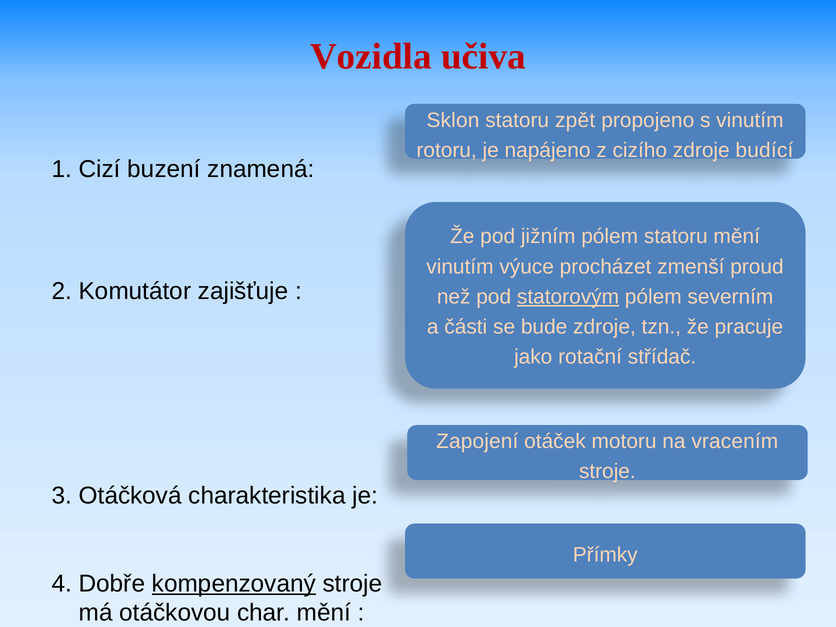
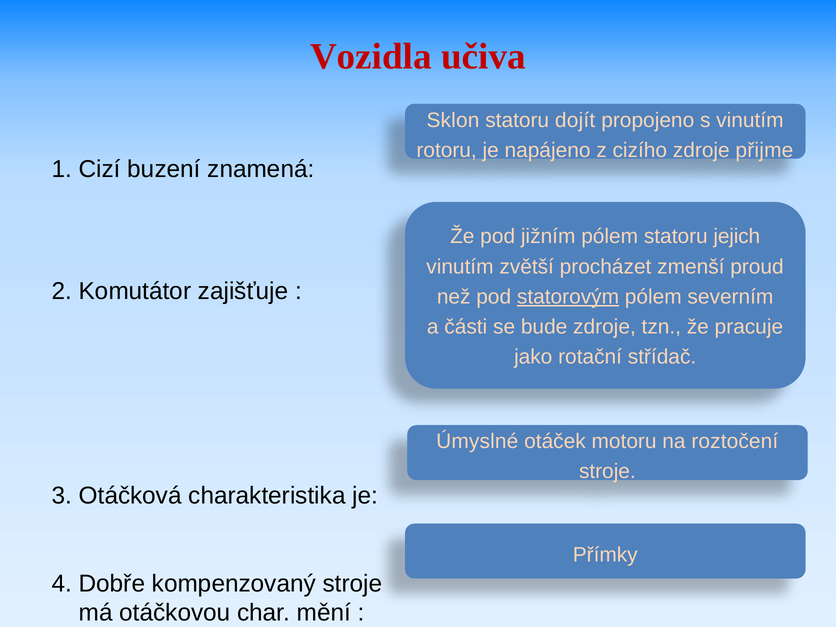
zpět: zpět -> dojít
budící: budící -> přijme
statoru mění: mění -> jejich
výuce: výuce -> zvětší
Zapojení: Zapojení -> Úmyslné
vracením: vracením -> roztočení
kompenzovaný underline: present -> none
